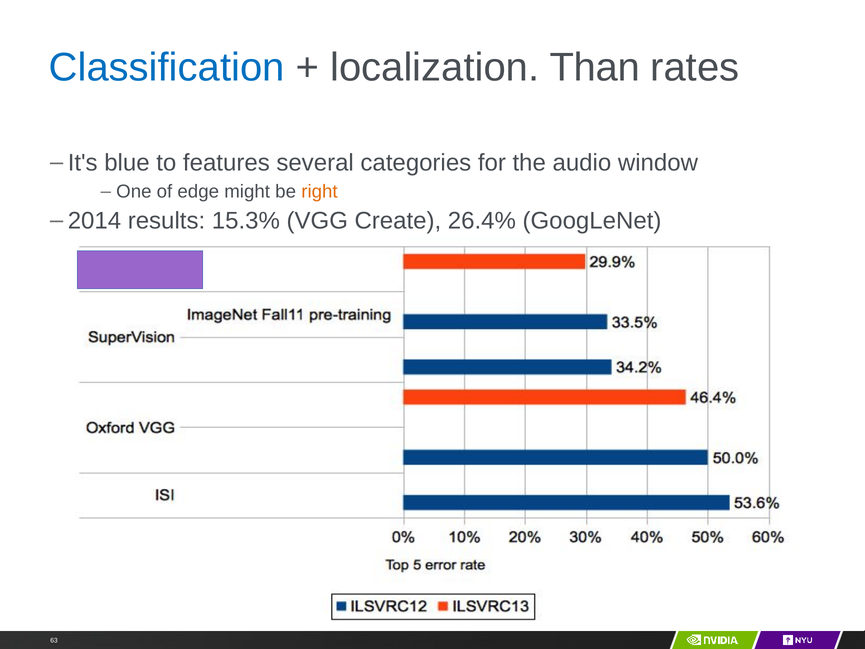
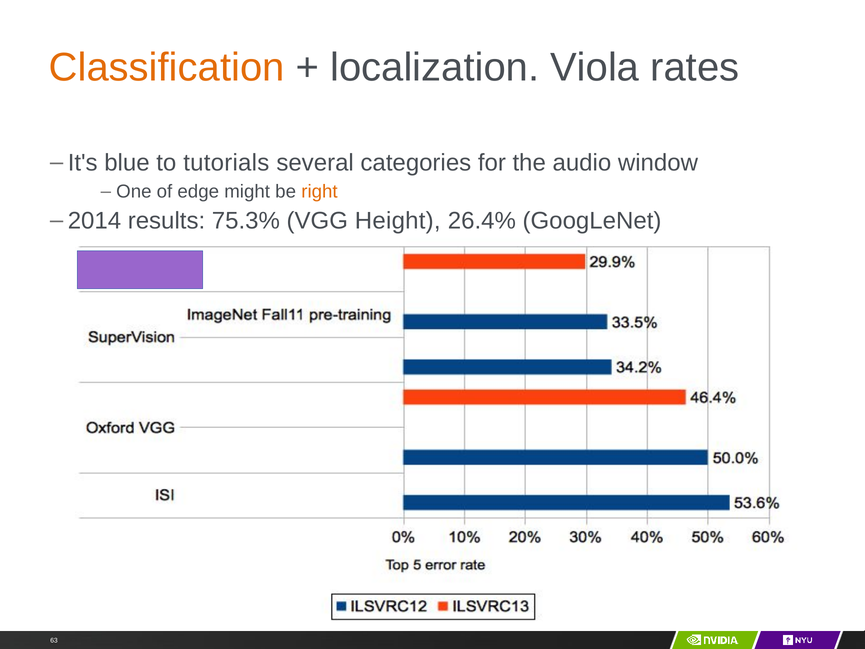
Classification colour: blue -> orange
Than: Than -> Viola
features: features -> tutorials
15.3%: 15.3% -> 75.3%
Create: Create -> Height
